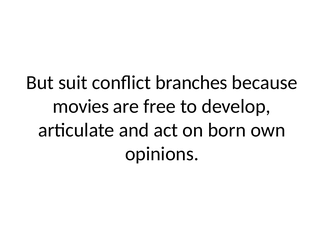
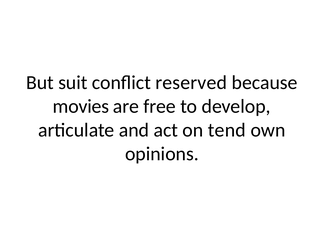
branches: branches -> reserved
born: born -> tend
